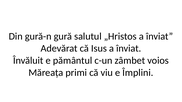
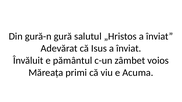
Împlini: Împlini -> Acuma
